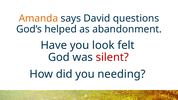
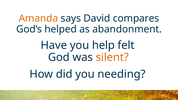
questions: questions -> compares
look: look -> help
silent colour: red -> orange
